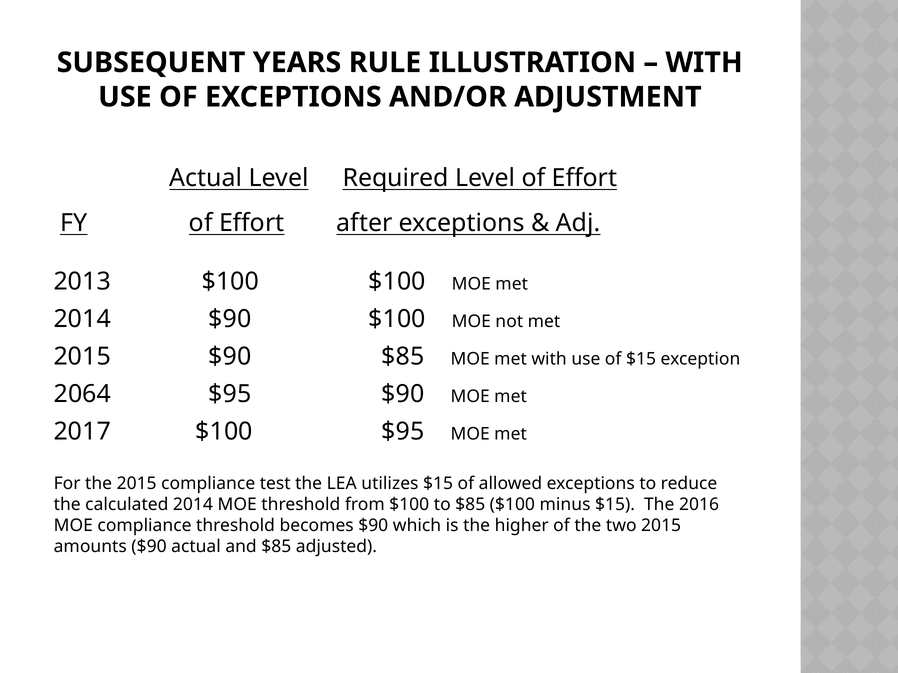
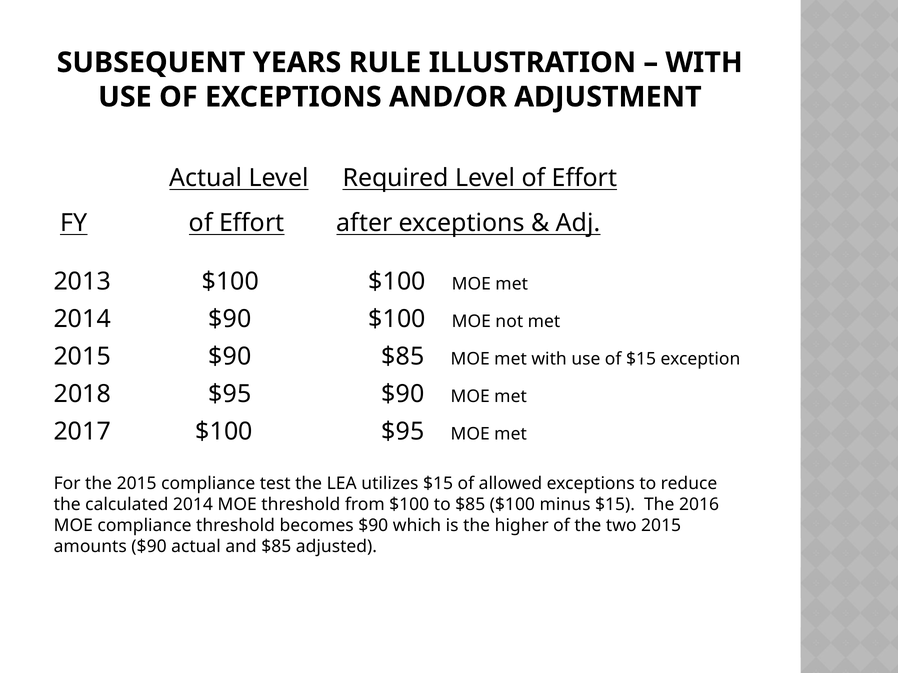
2064: 2064 -> 2018
